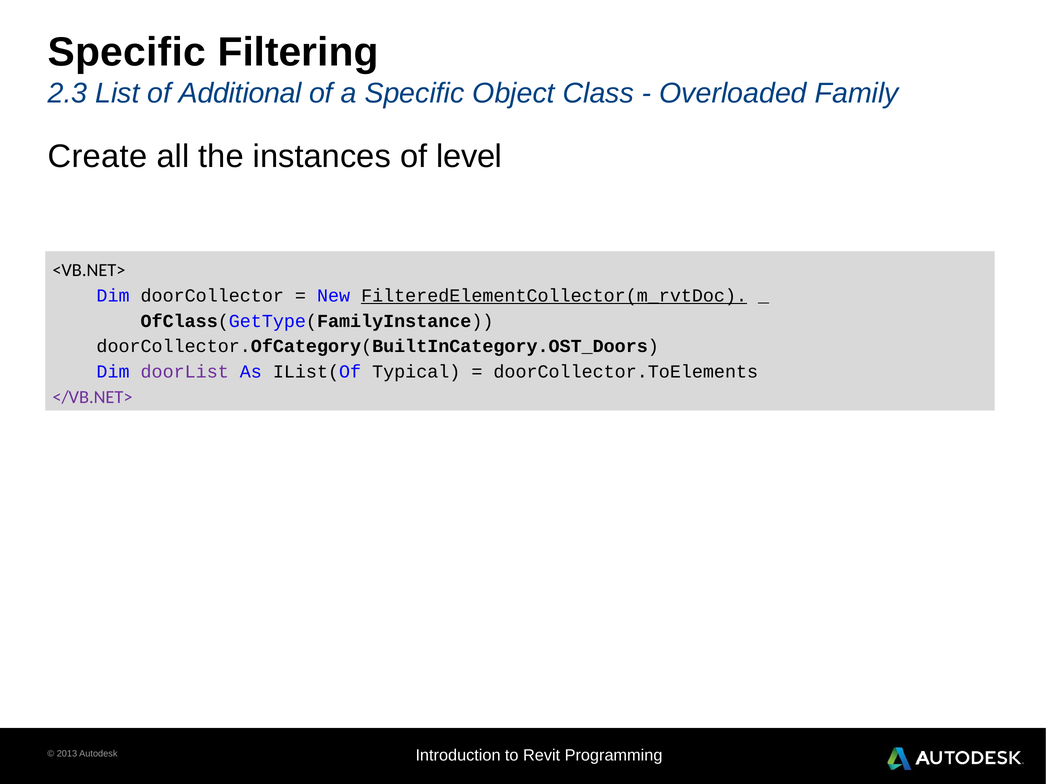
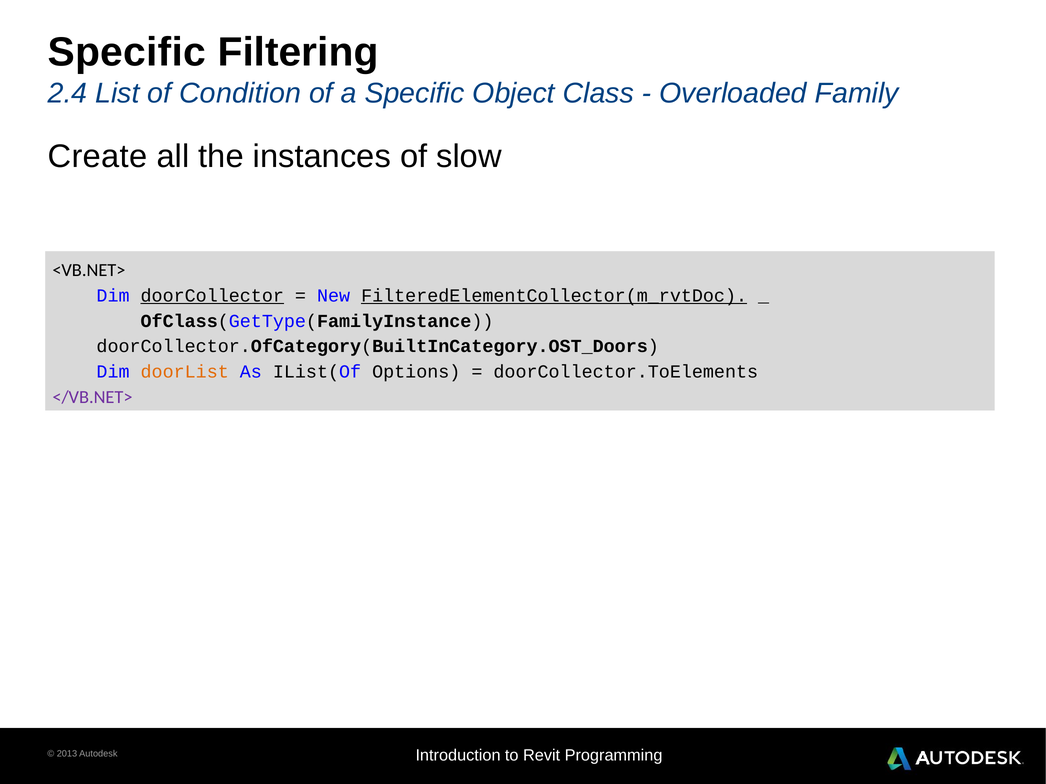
2.3: 2.3 -> 2.4
Additional: Additional -> Condition
level: level -> slow
doorCollector underline: none -> present
doorList colour: purple -> orange
Typical: Typical -> Options
